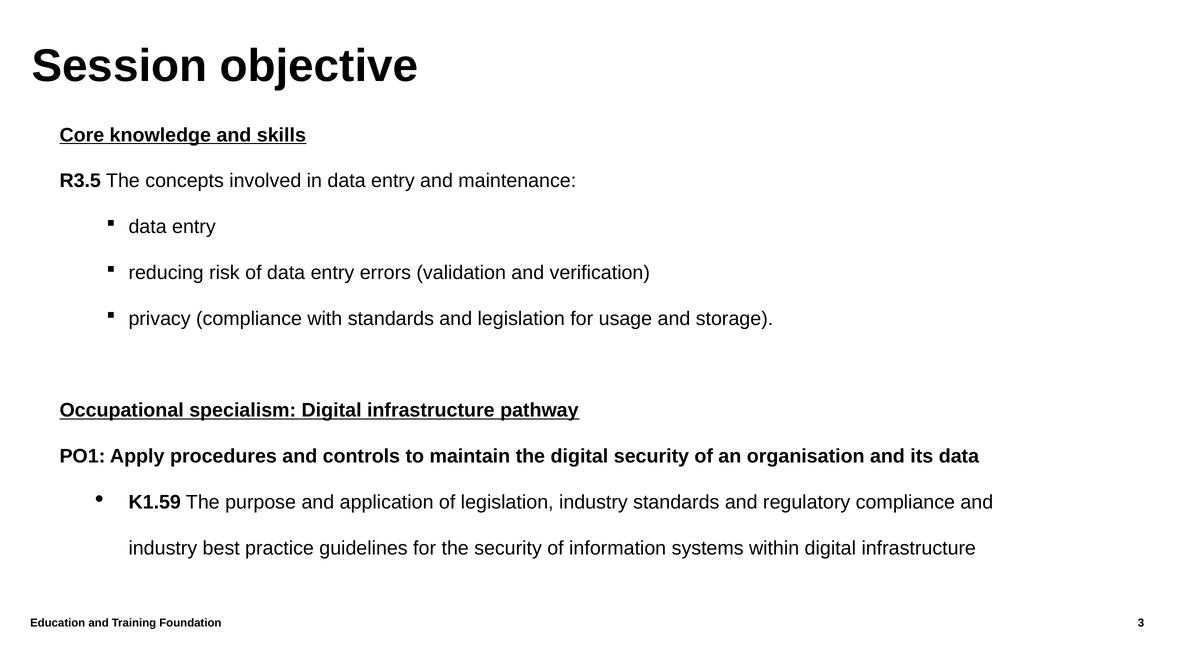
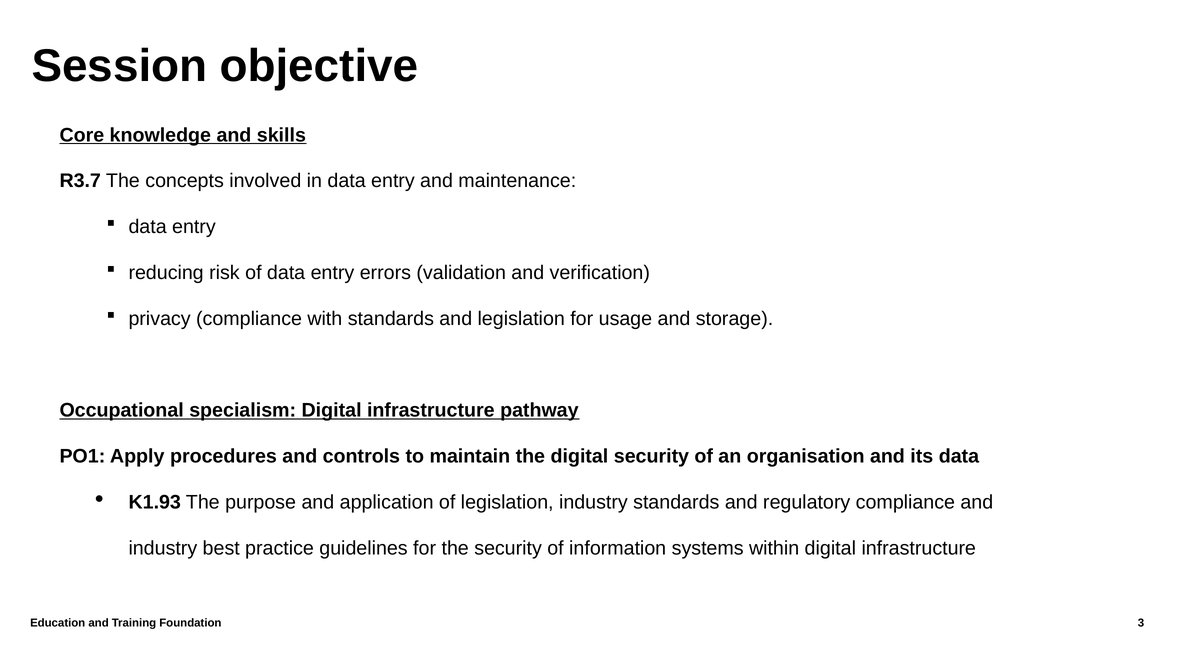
R3.5: R3.5 -> R3.7
K1.59: K1.59 -> K1.93
